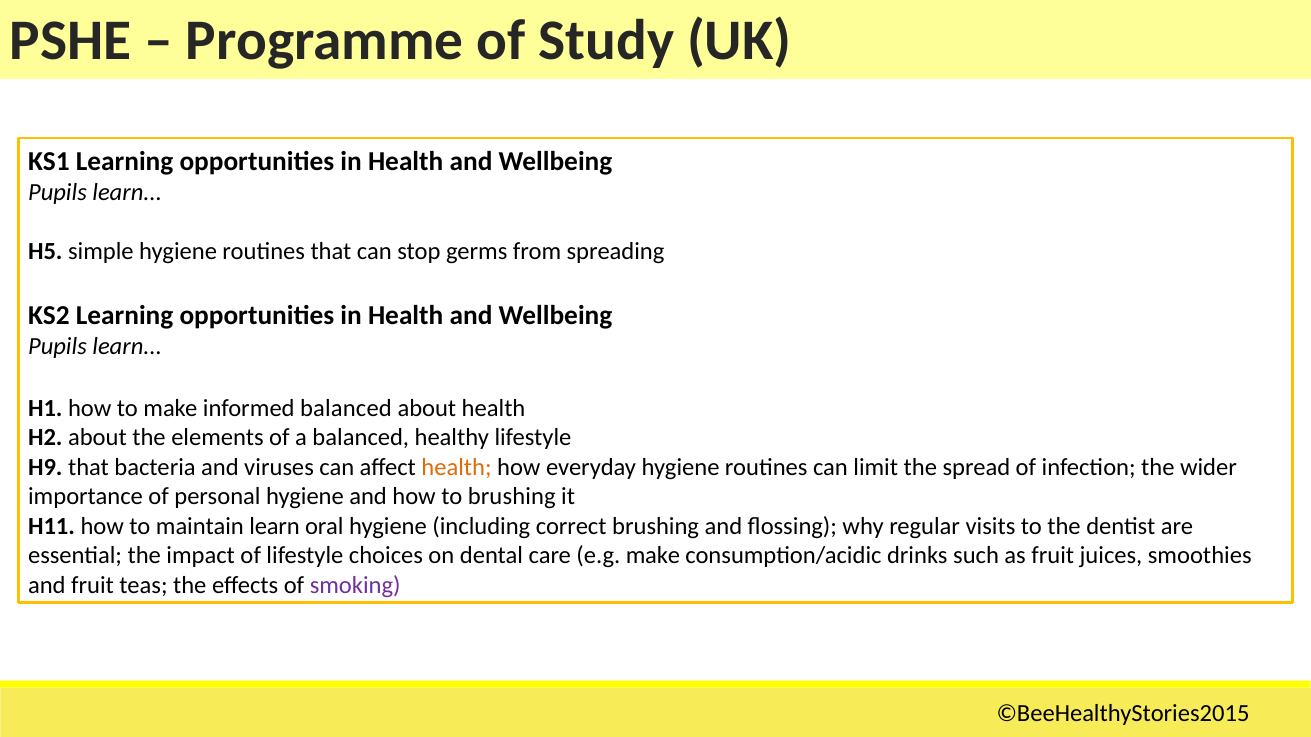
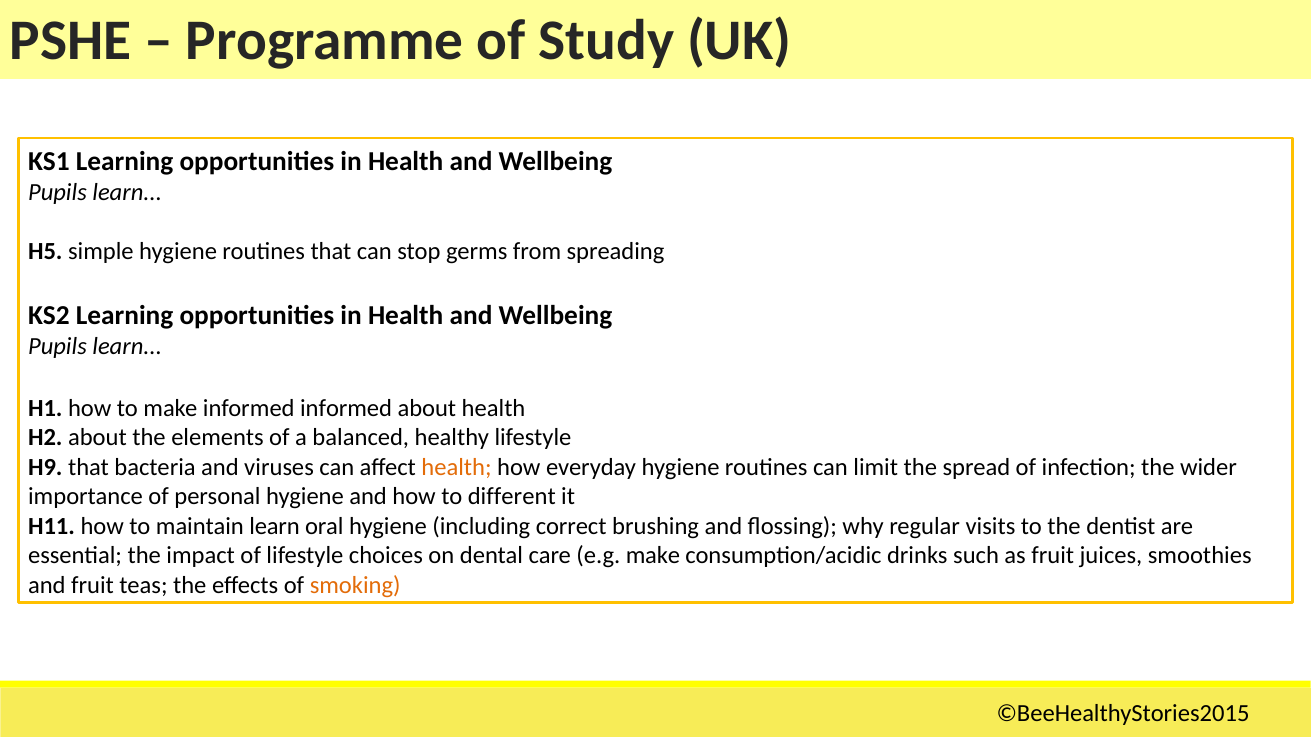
informed balanced: balanced -> informed
to brushing: brushing -> different
smoking colour: purple -> orange
